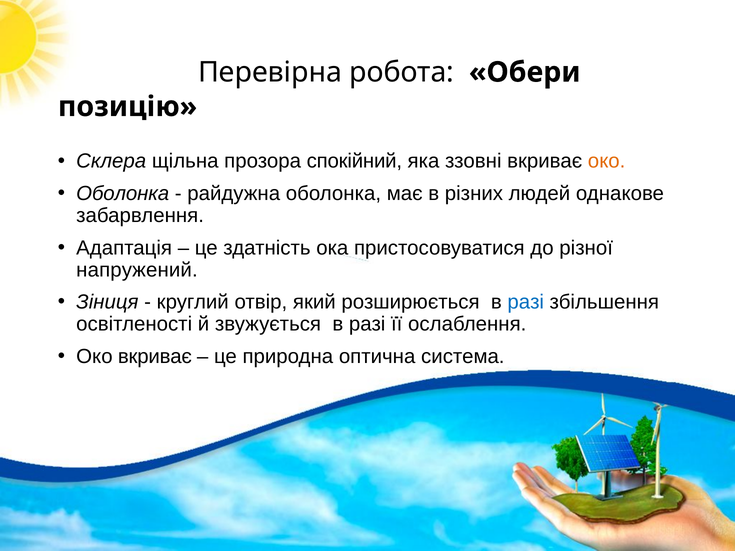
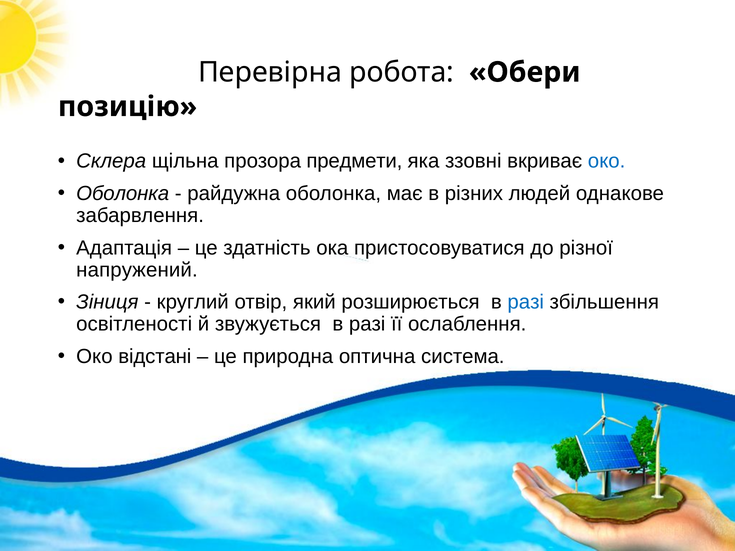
спокійний: спокійний -> предмети
око at (607, 161) colour: orange -> blue
Око вкриває: вкриває -> відстані
